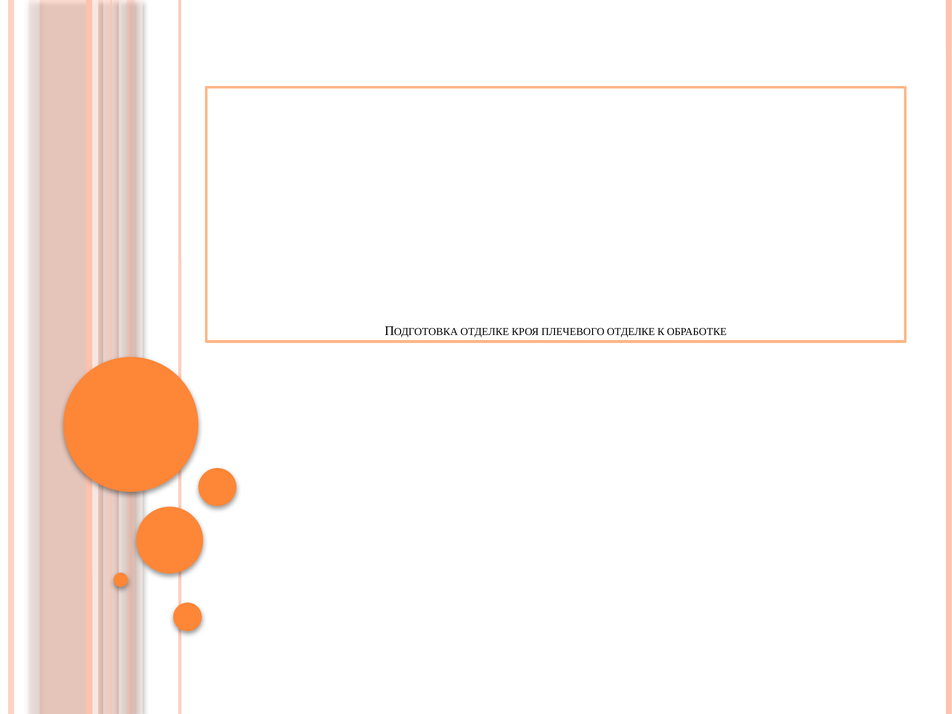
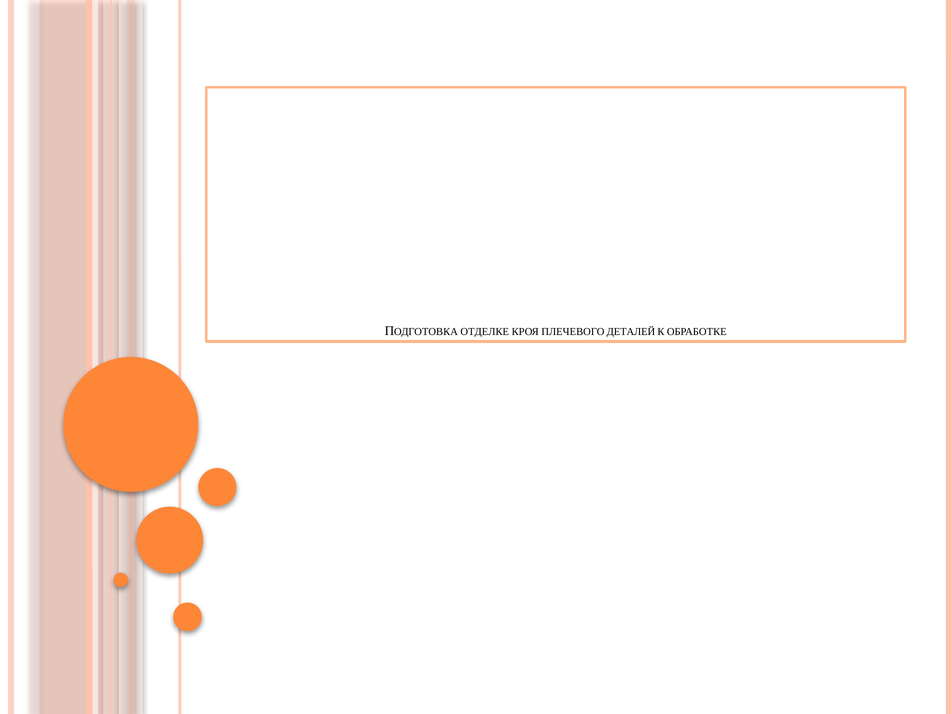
ПЛЕЧЕВОГО ОТДЕЛКЕ: ОТДЕЛКЕ -> ДЕТАЛЕЙ
